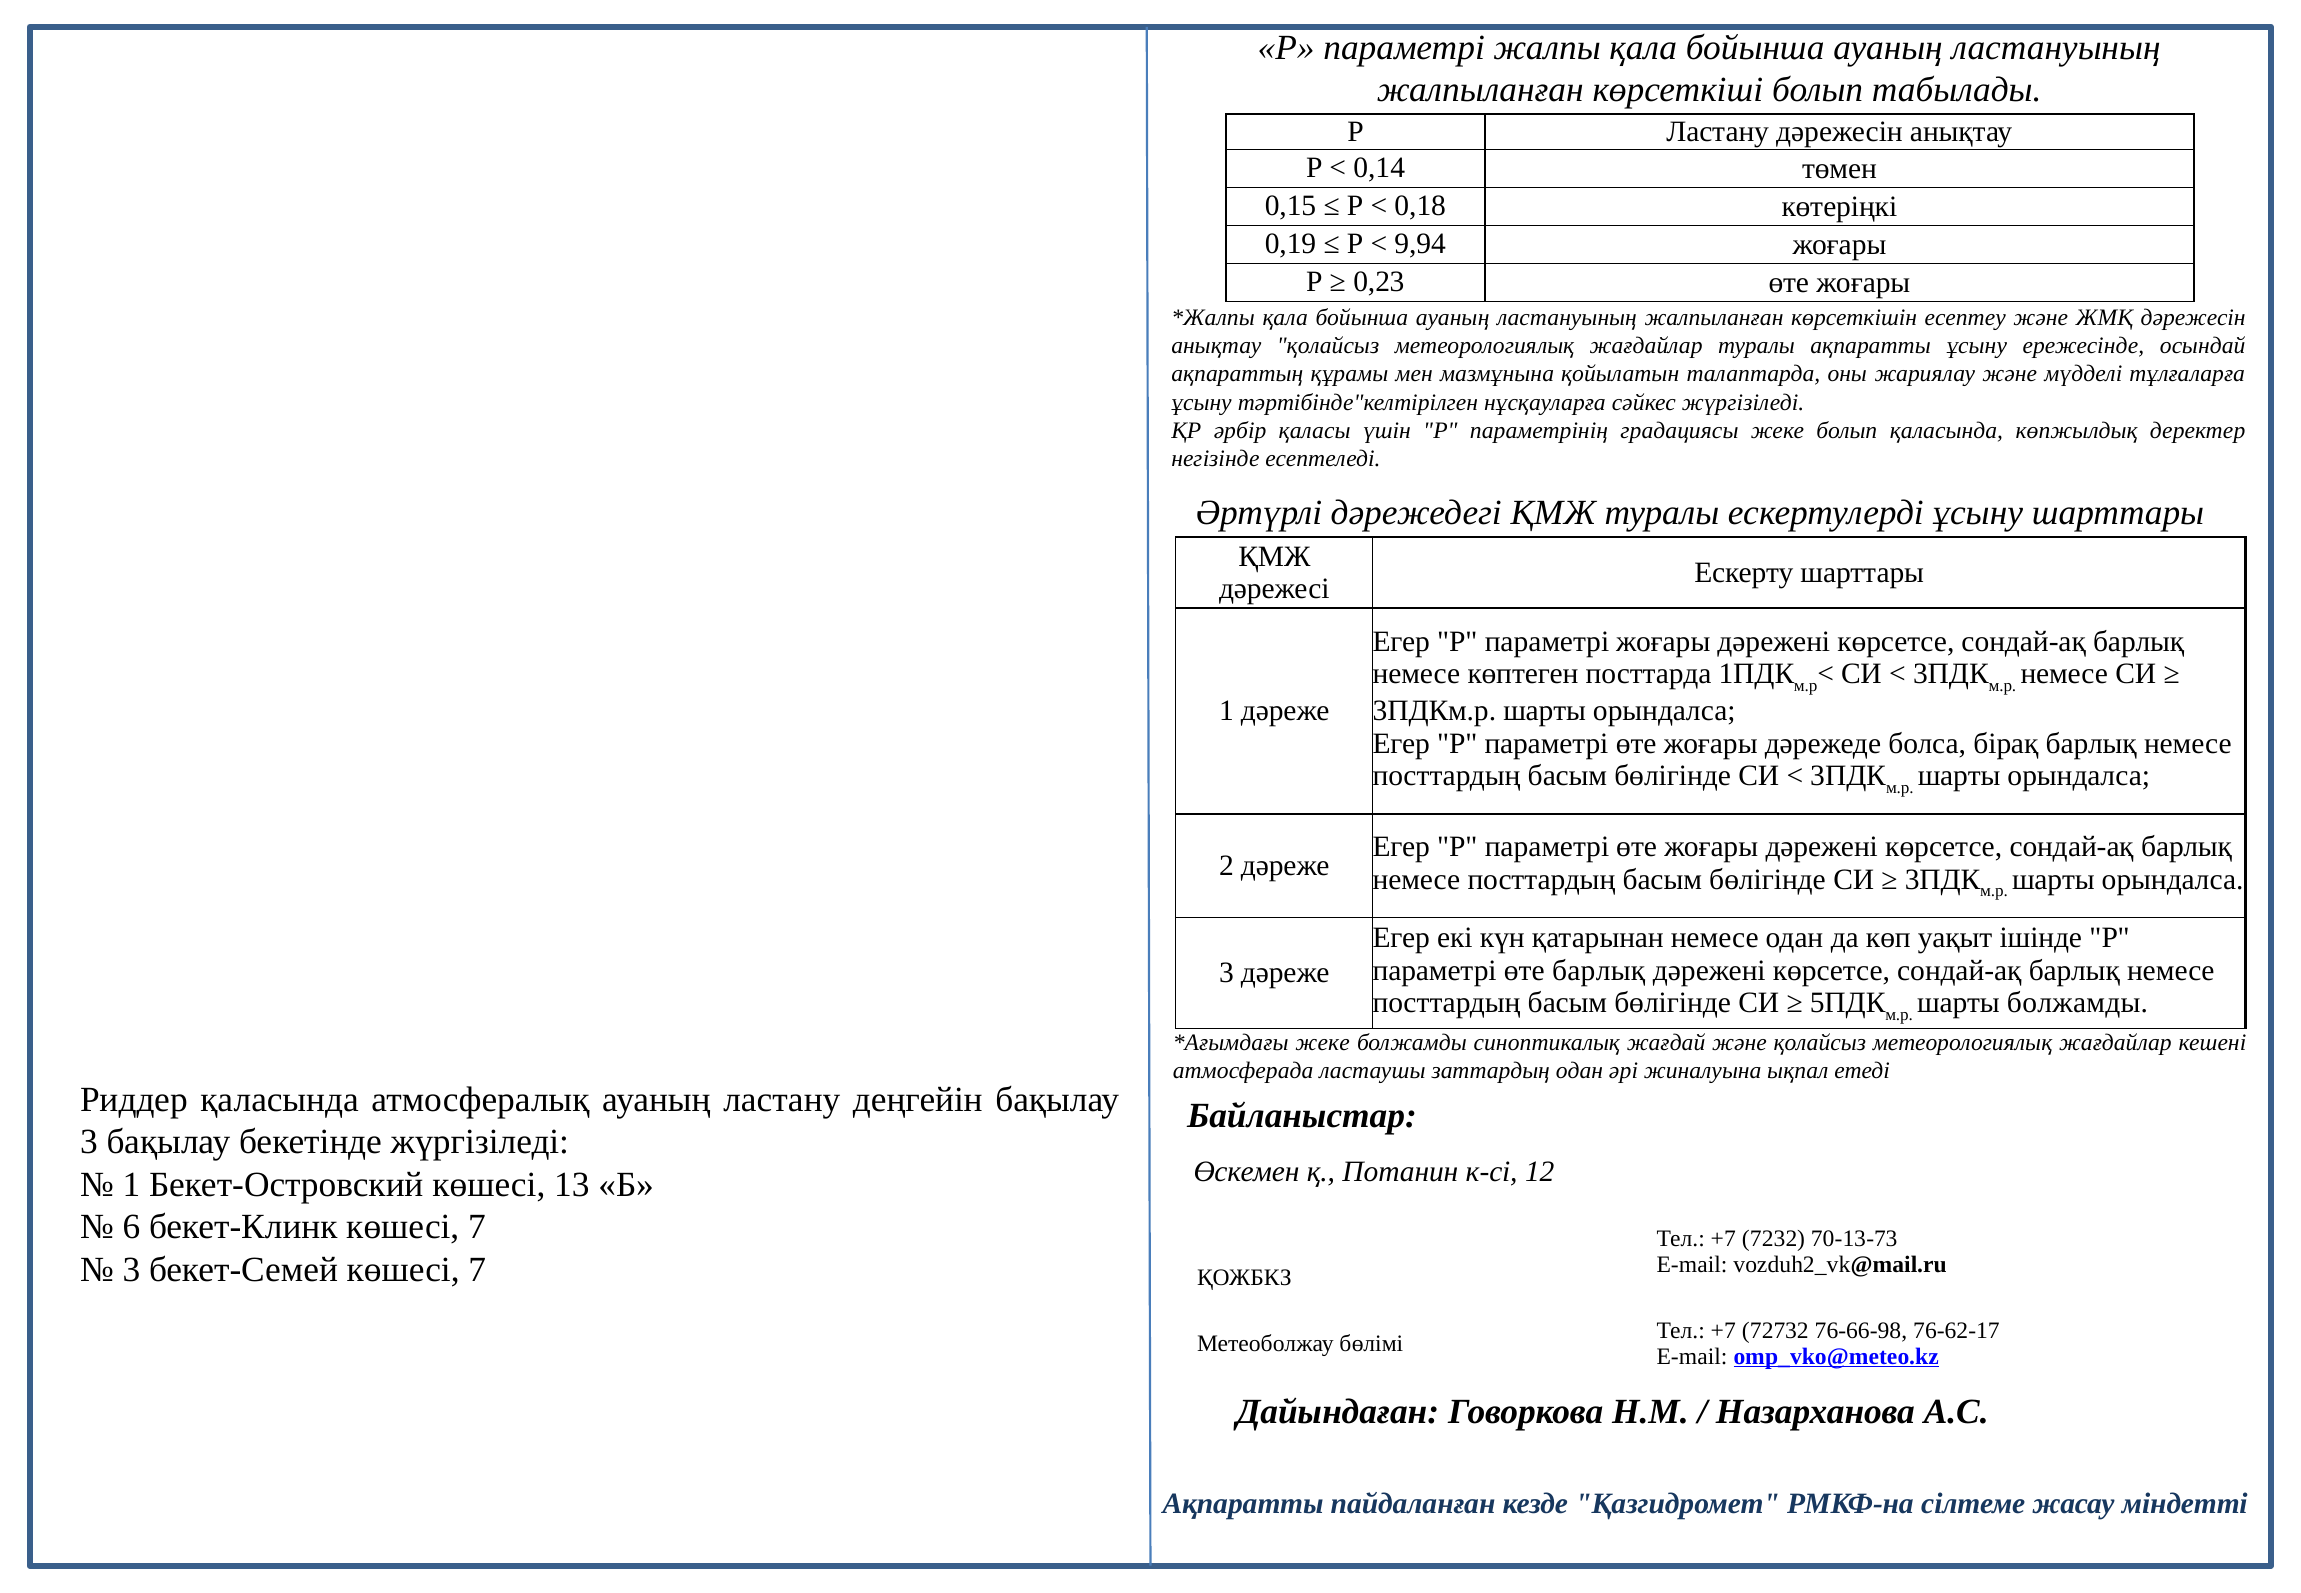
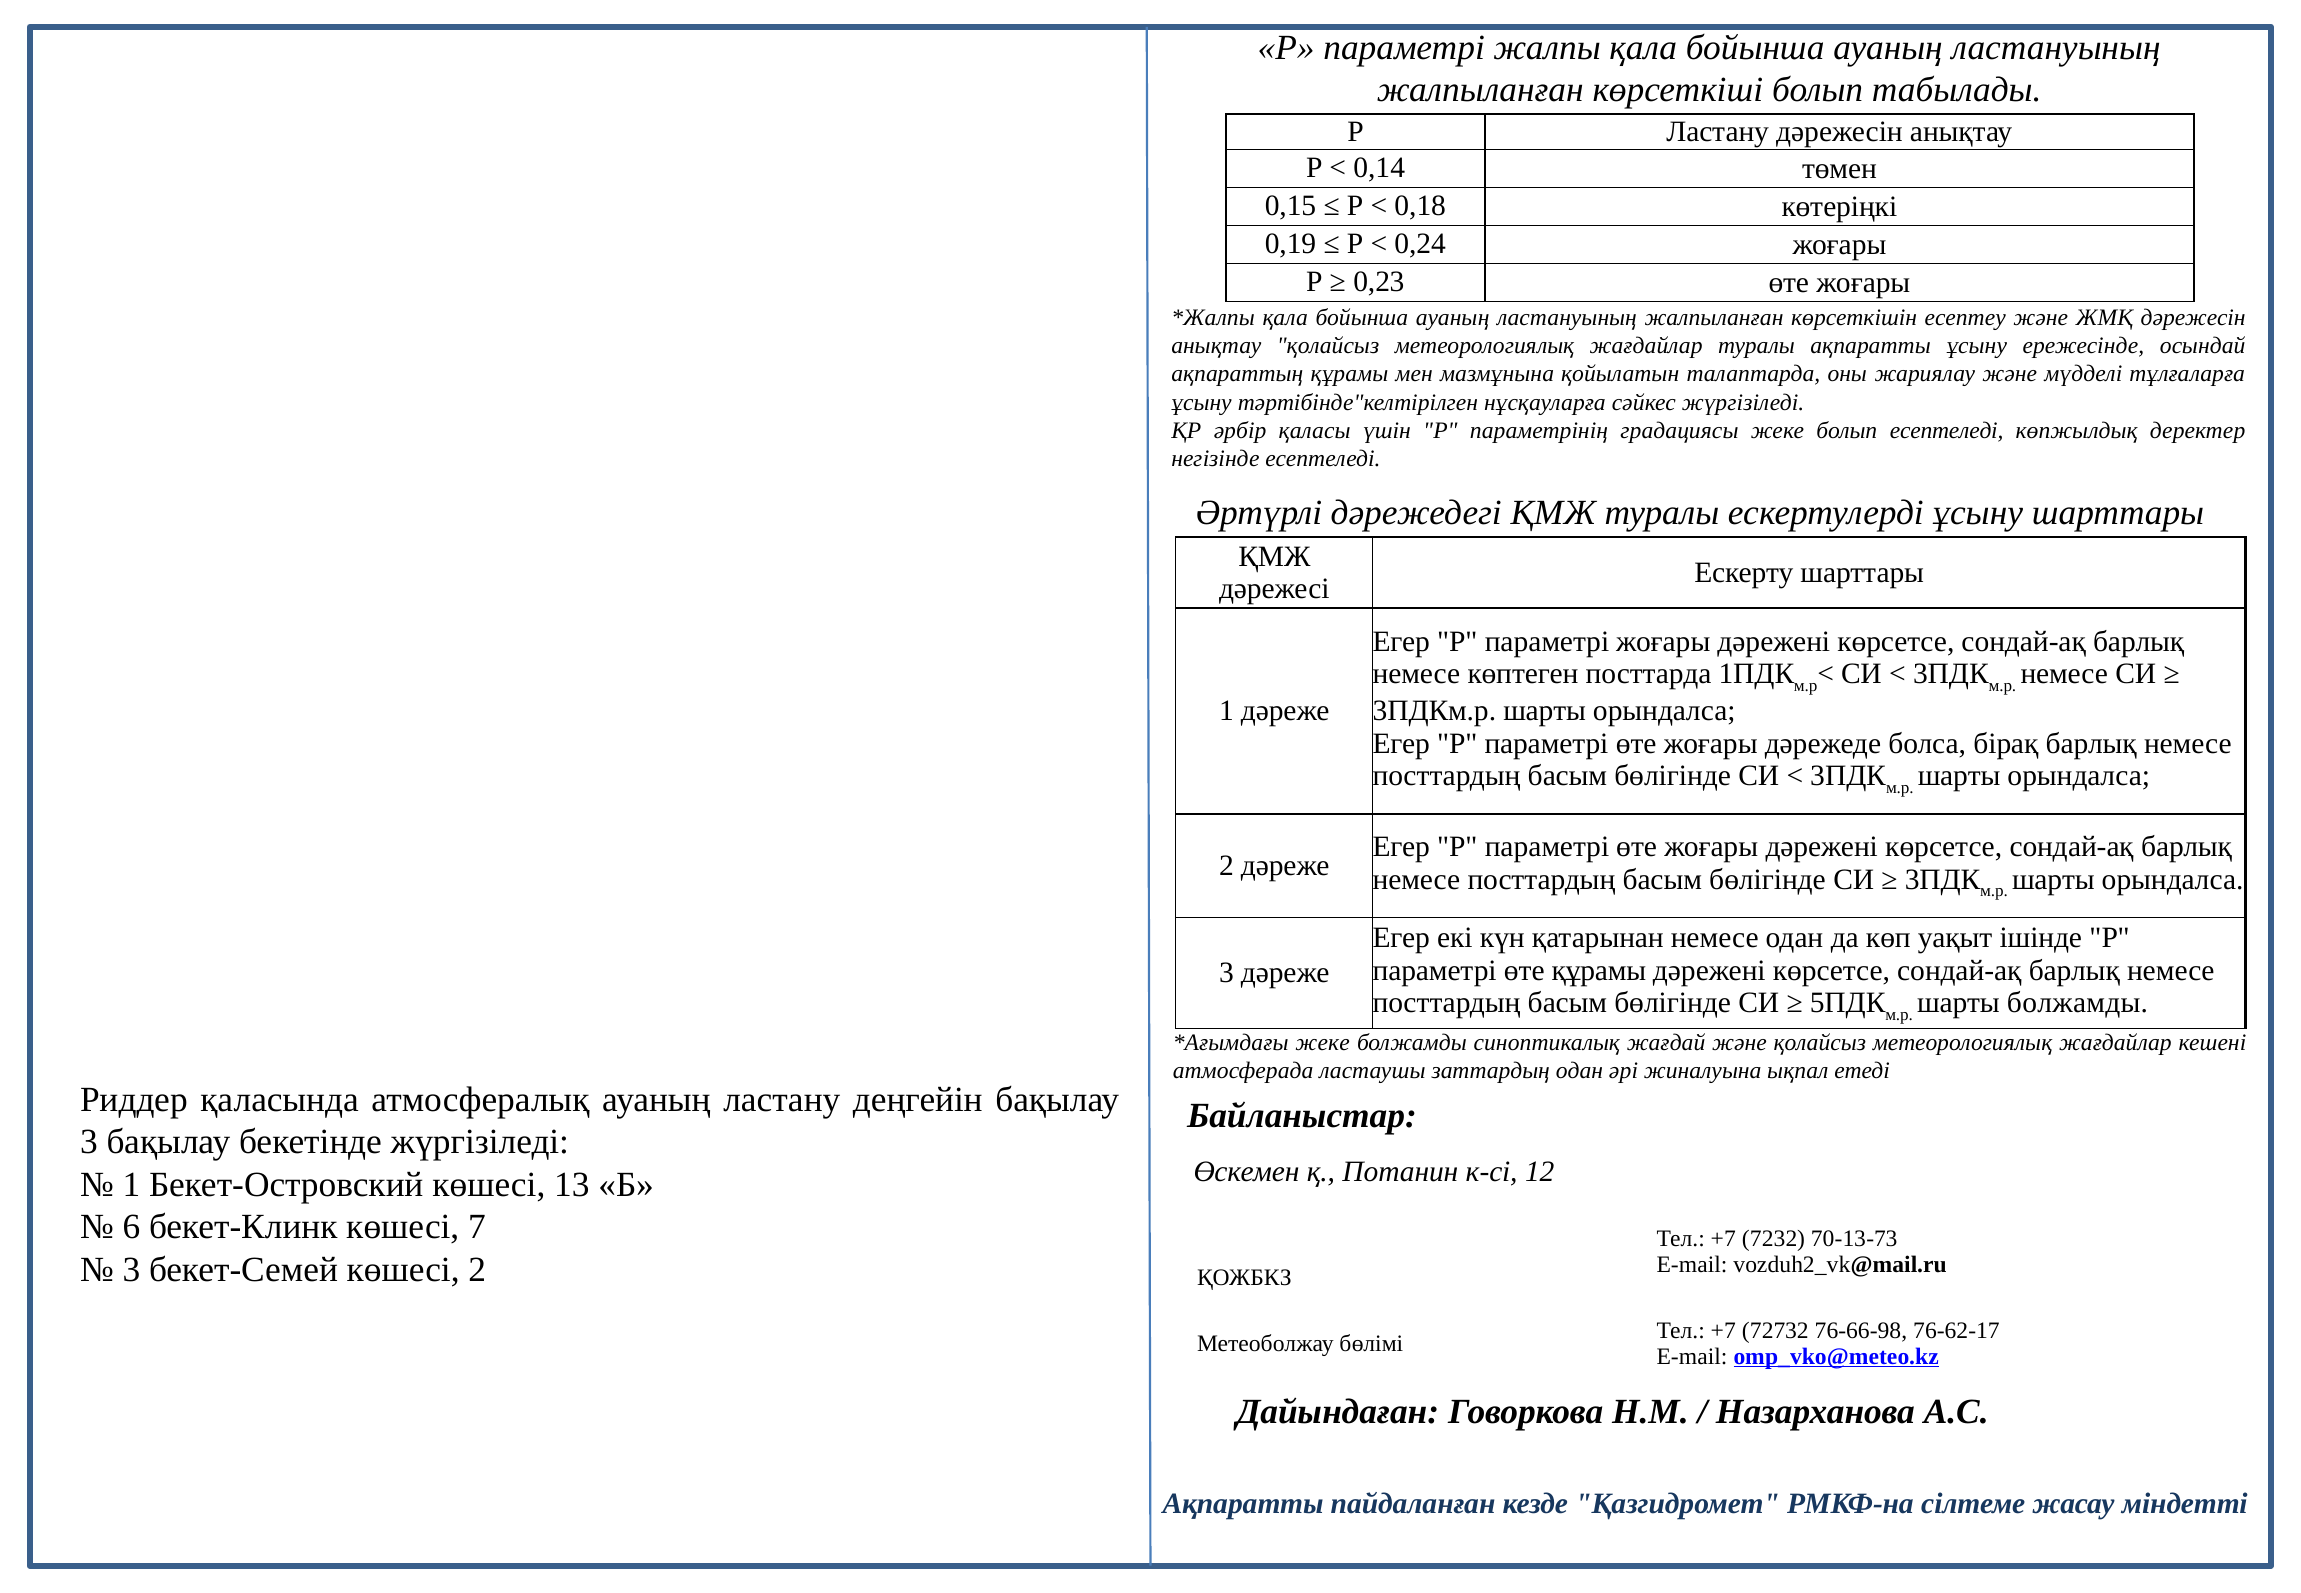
9,94: 9,94 -> 0,24
болып қаласында: қаласында -> есептеледі
өте барлық: барлық -> құрамы
бекет-Семей көшесі 7: 7 -> 2
